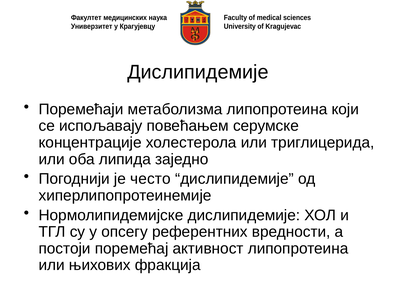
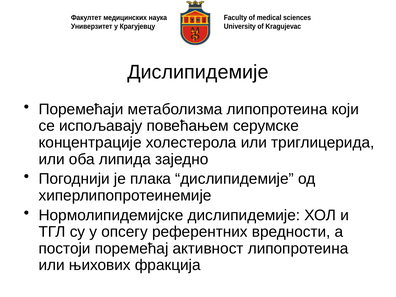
често: често -> плака
